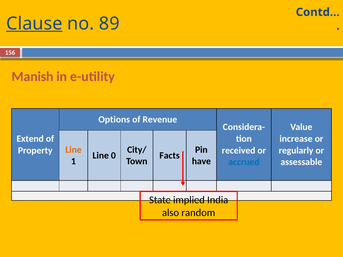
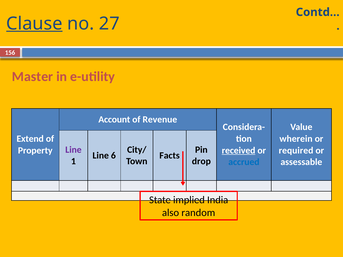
89: 89 -> 27
Manish: Manish -> Master
Options: Options -> Account
increase: increase -> wherein
Line at (73, 150) colour: orange -> purple
received underline: none -> present
regularly: regularly -> required
0: 0 -> 6
have: have -> drop
